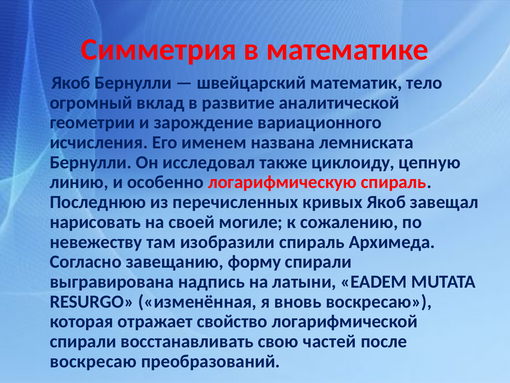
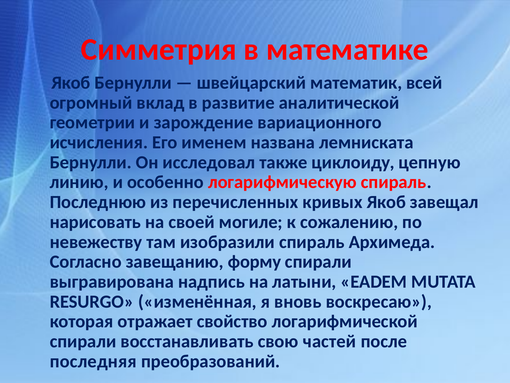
тело: тело -> всей
воскресаю at (93, 361): воскресаю -> последняя
